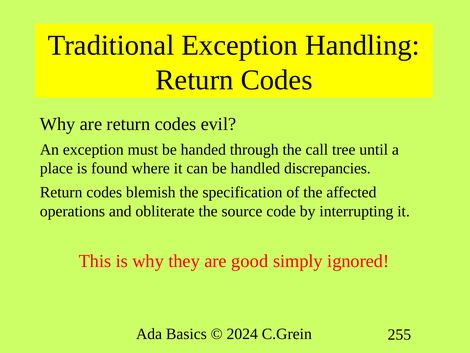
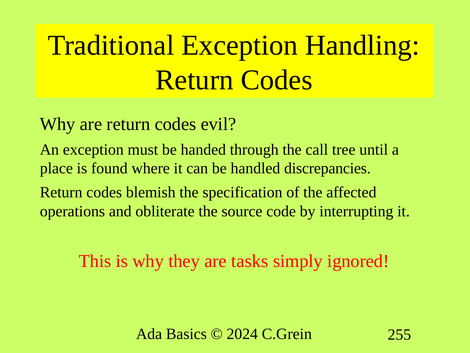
good: good -> tasks
